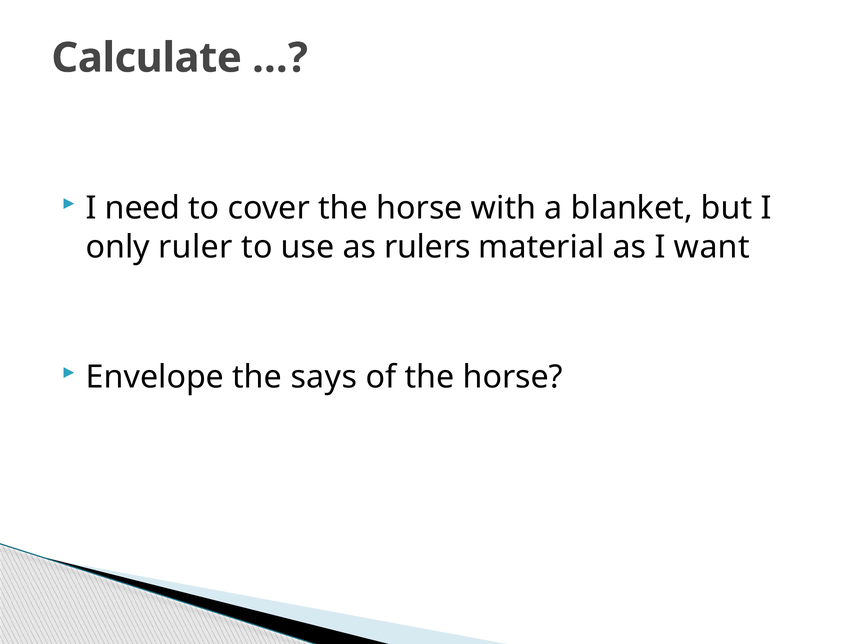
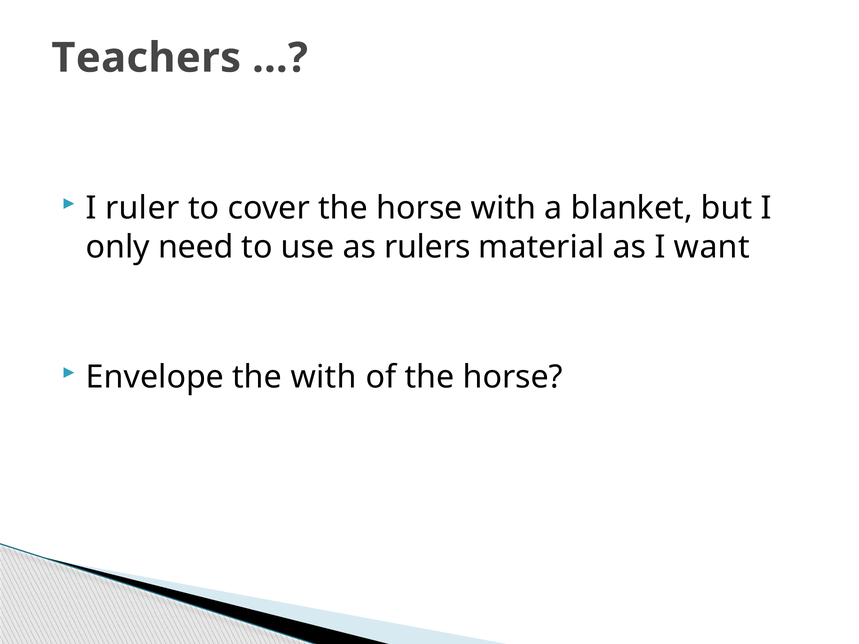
Calculate: Calculate -> Teachers
need: need -> ruler
ruler: ruler -> need
the says: says -> with
